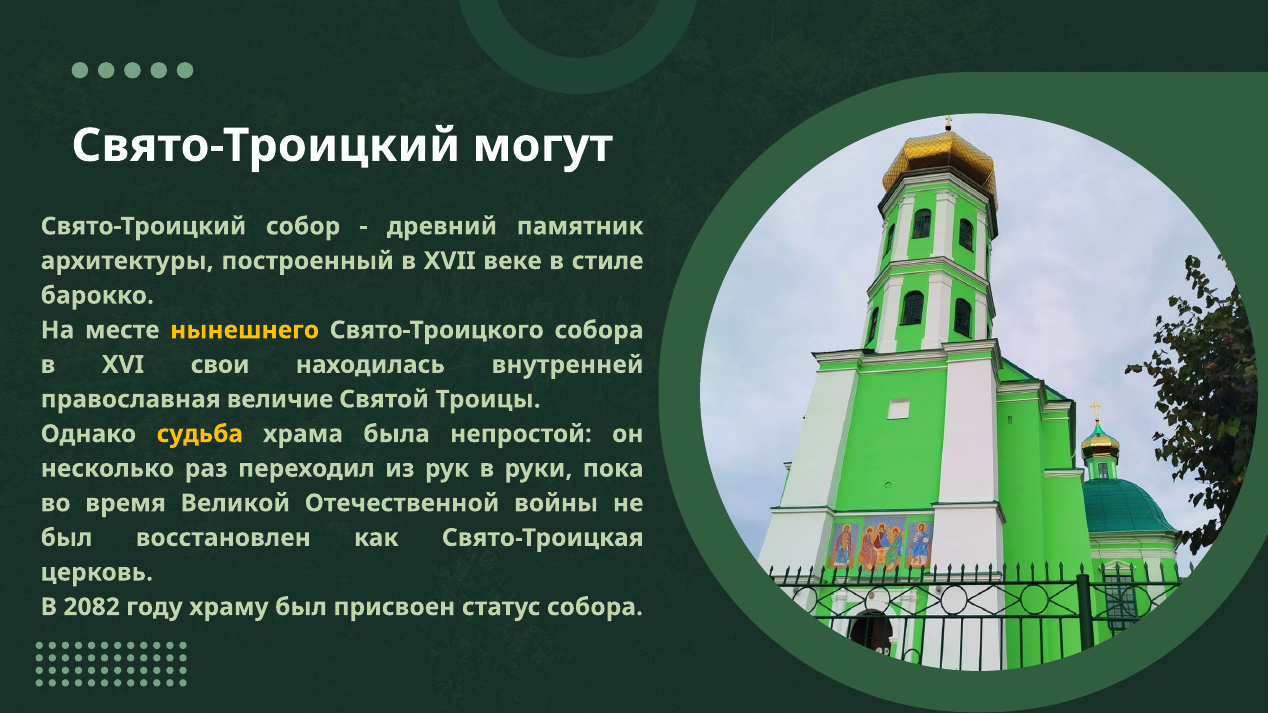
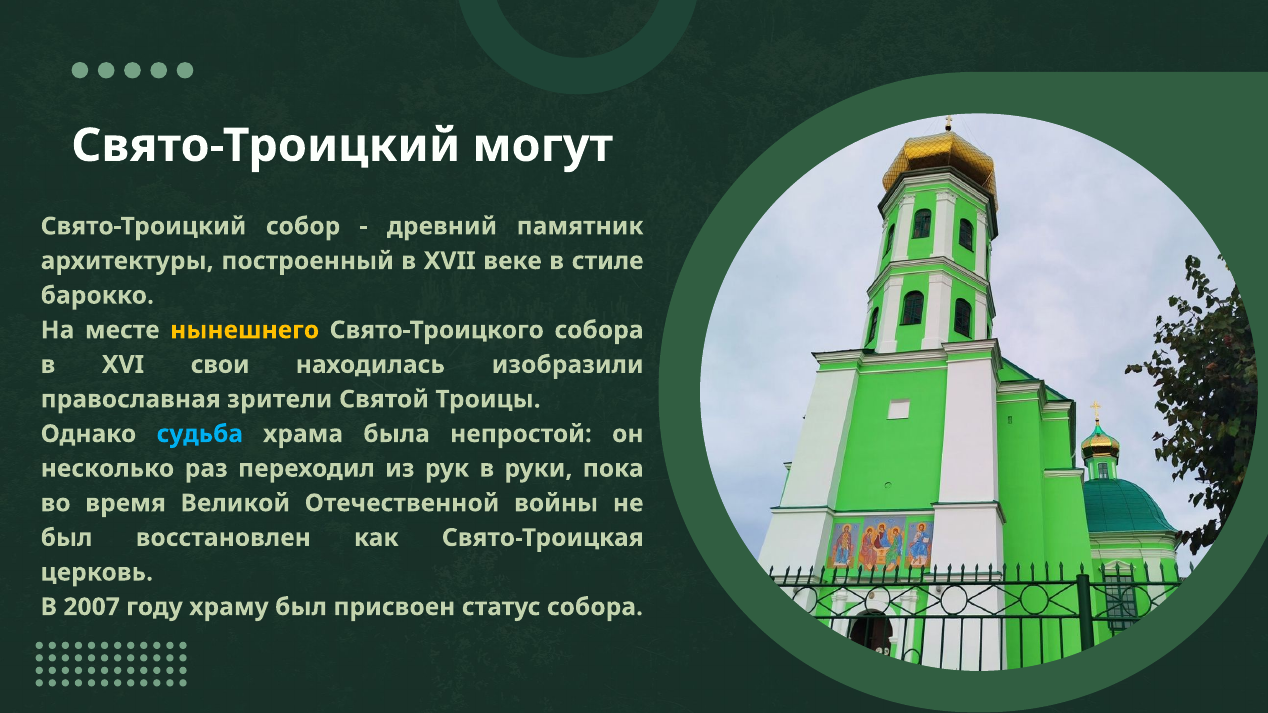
внутренней: внутренней -> изобразили
величие: величие -> зрители
судьба colour: yellow -> light blue
2082: 2082 -> 2007
